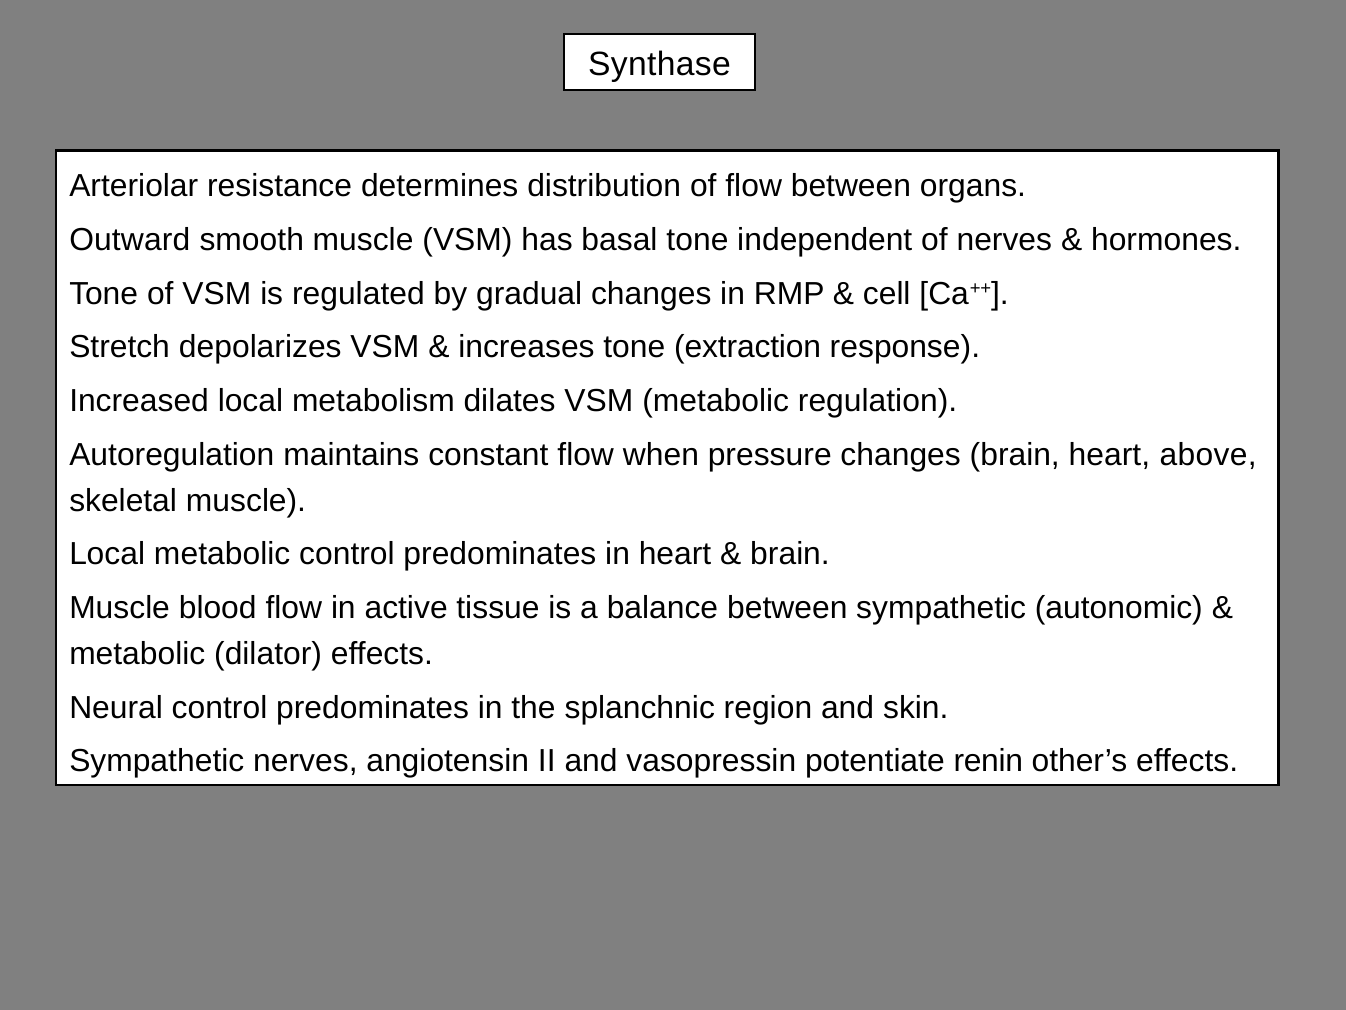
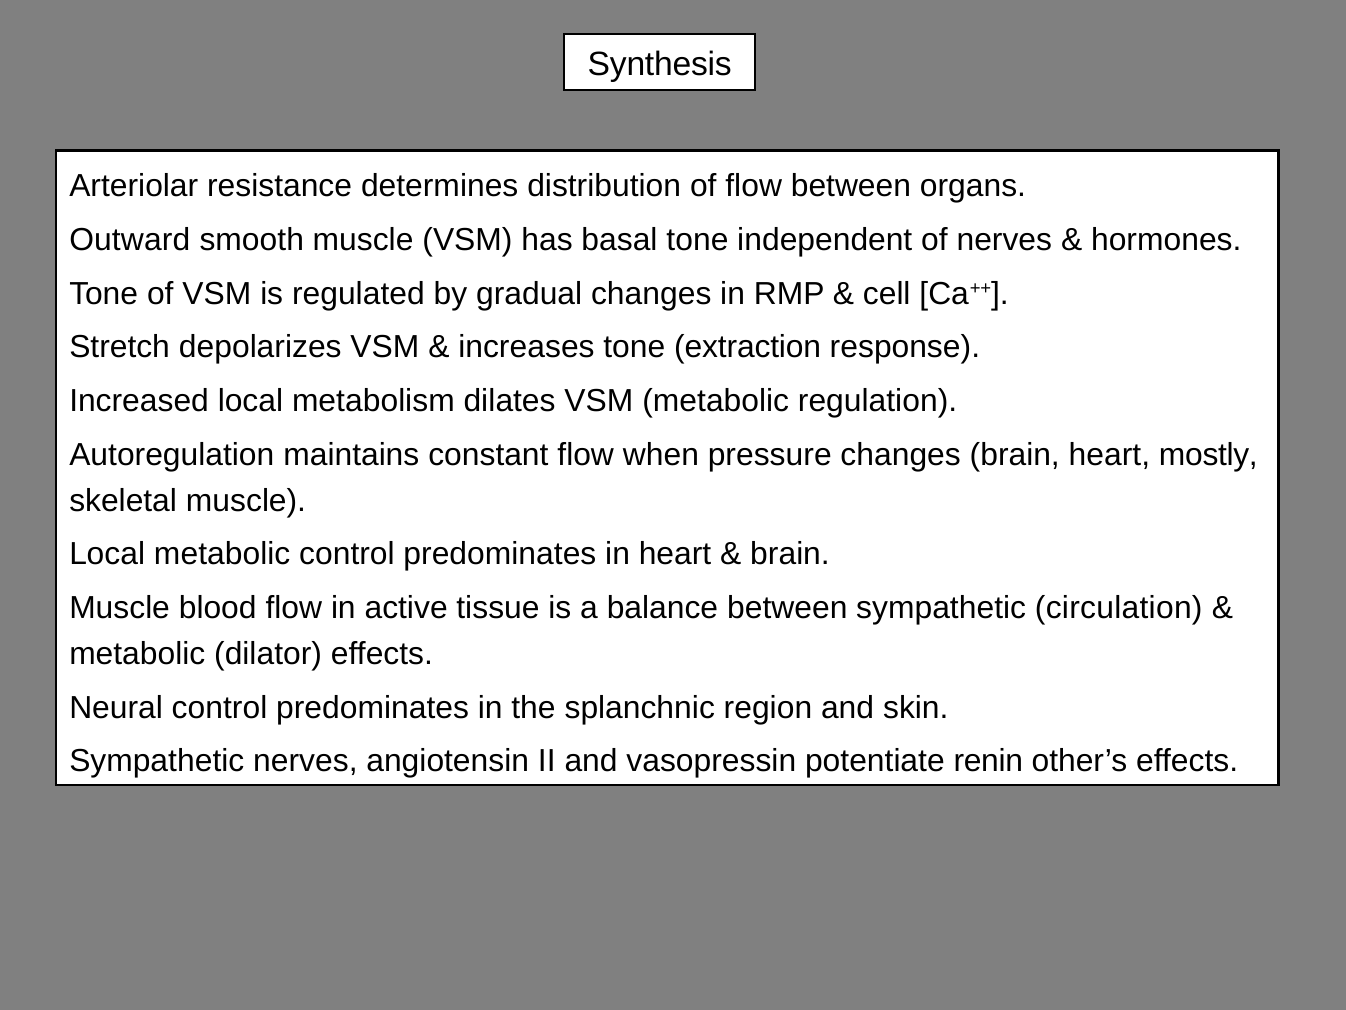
Synthase: Synthase -> Synthesis
above: above -> mostly
autonomic: autonomic -> circulation
